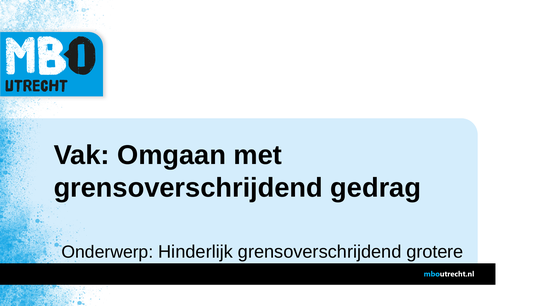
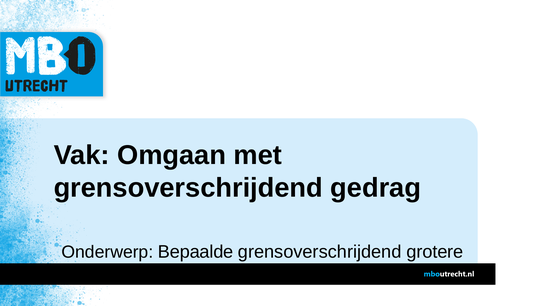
Hinderlijk: Hinderlijk -> Bepaalde
